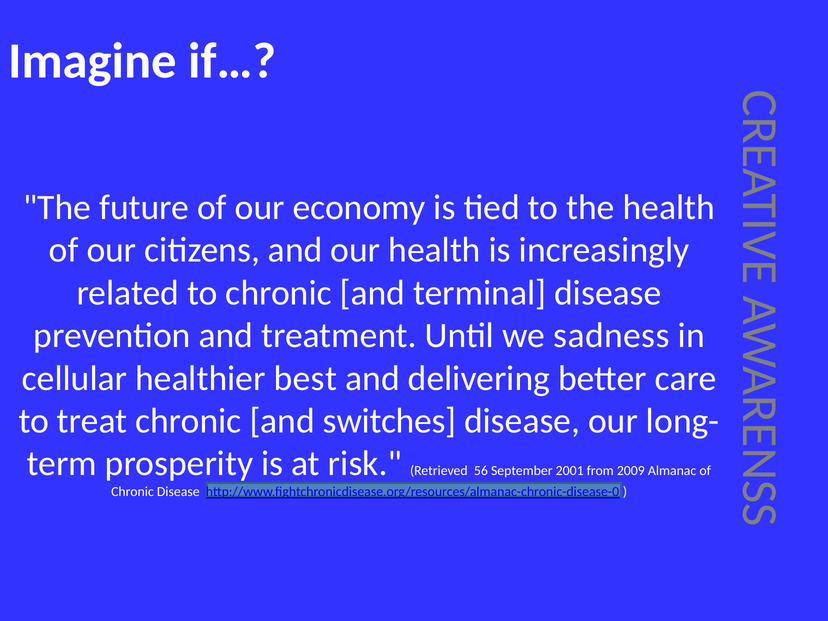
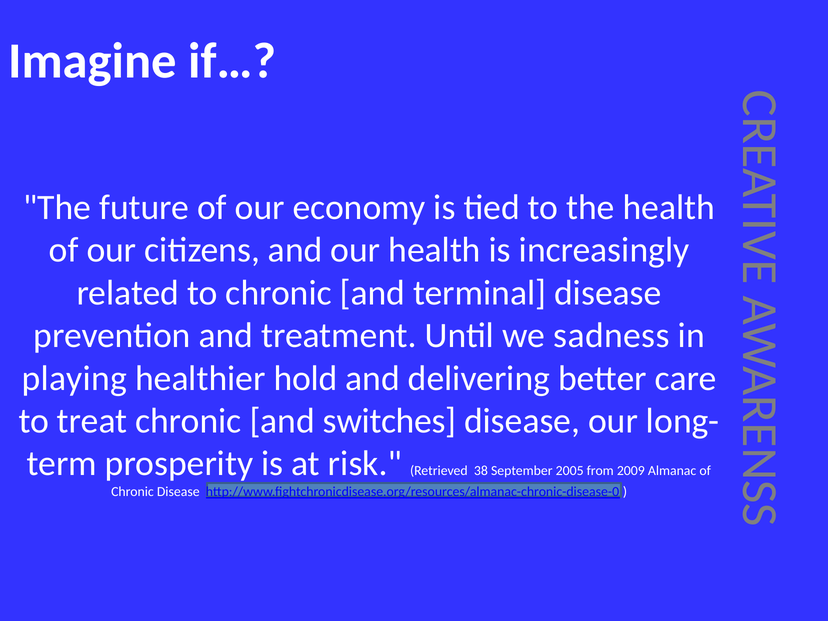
cellular: cellular -> playing
best: best -> hold
56: 56 -> 38
2001: 2001 -> 2005
